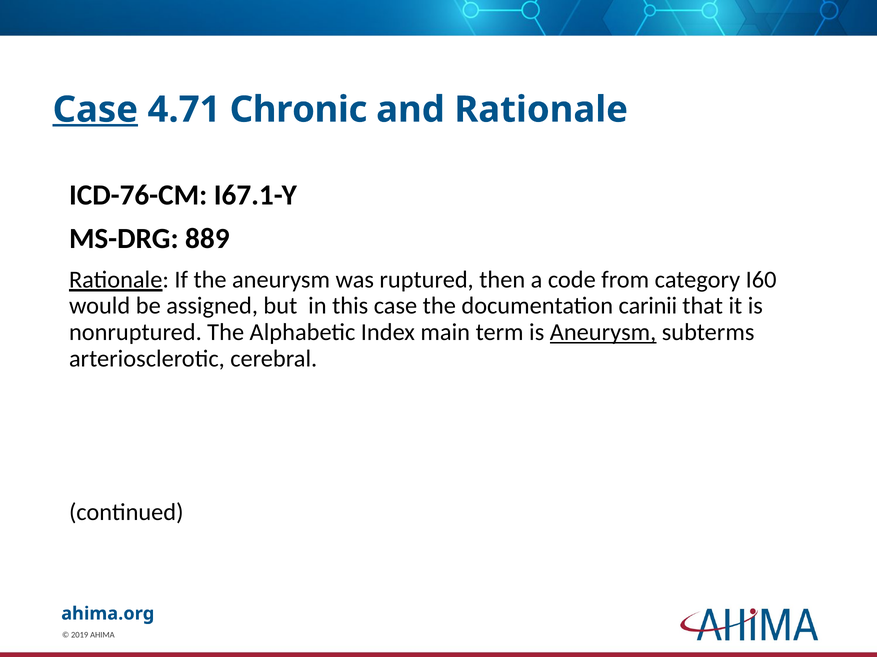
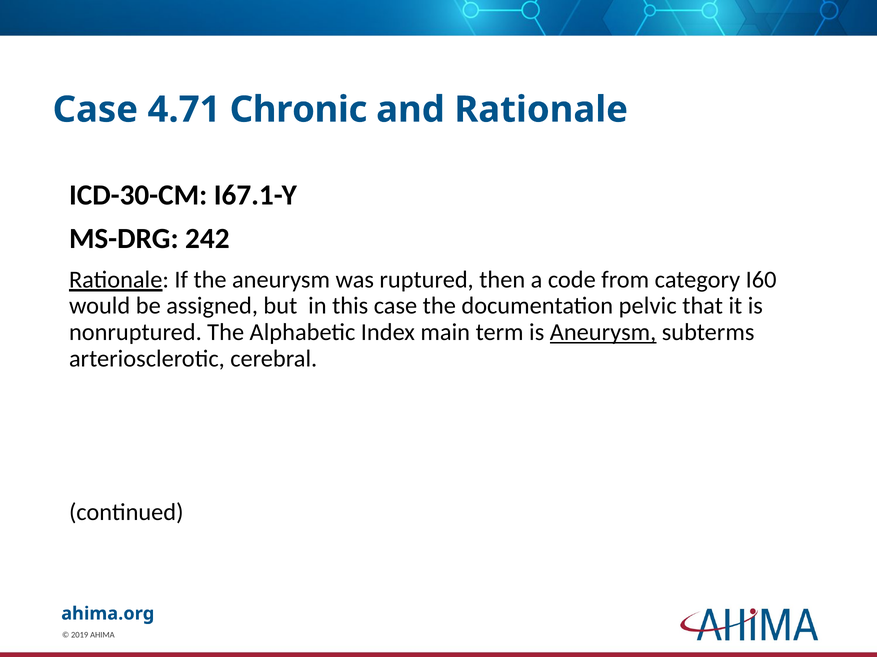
Case at (95, 110) underline: present -> none
ICD-76-CM: ICD-76-CM -> ICD-30-CM
889: 889 -> 242
carinii: carinii -> pelvic
